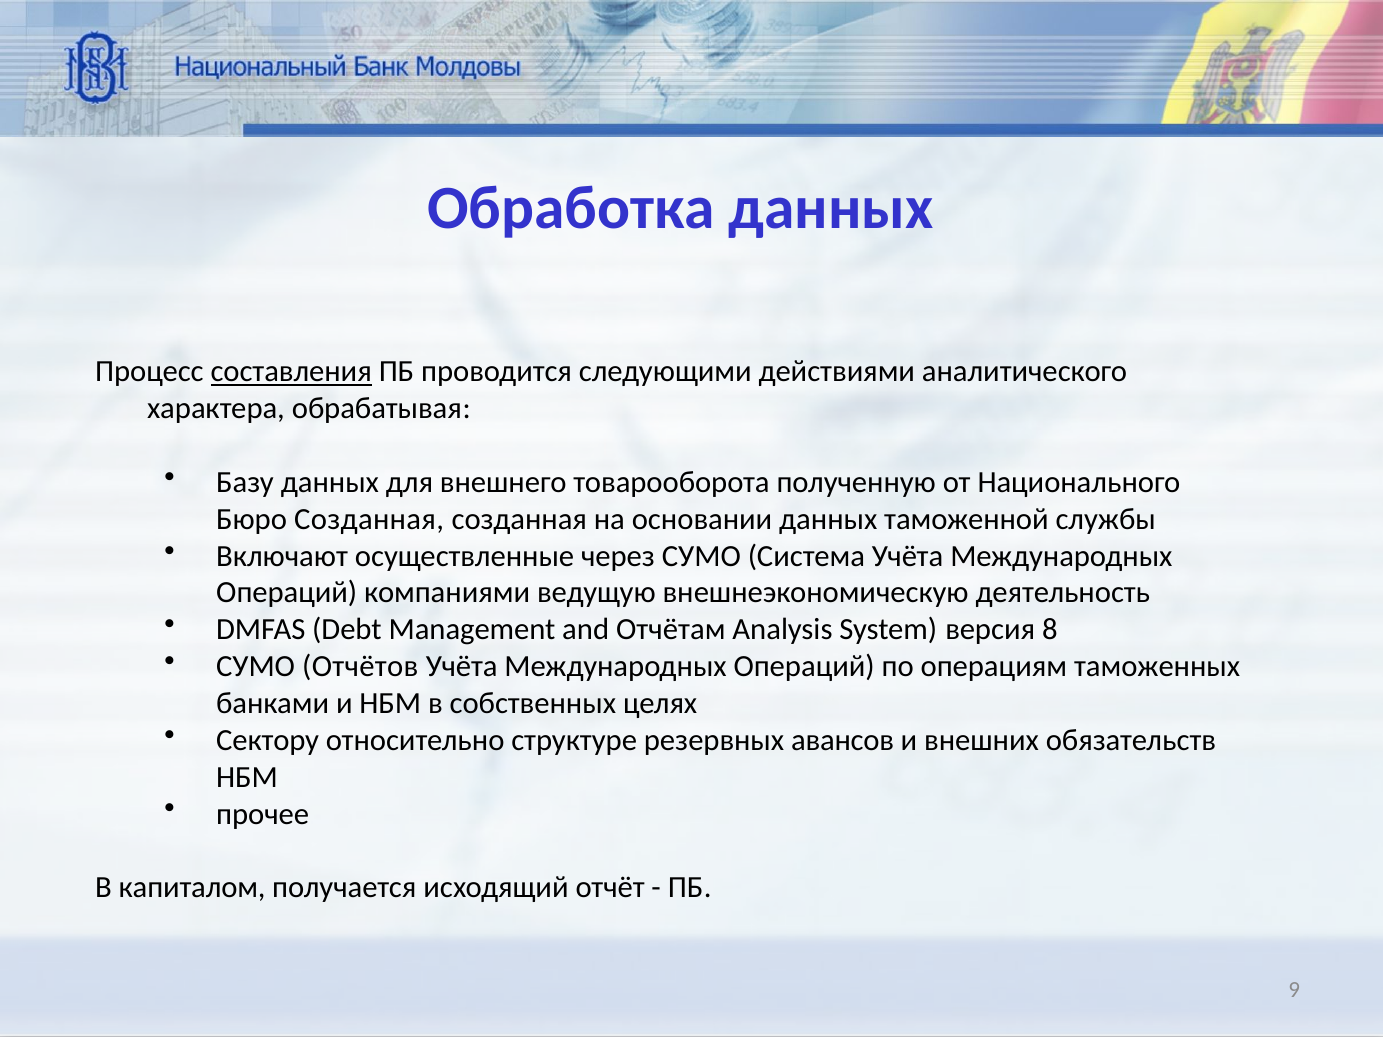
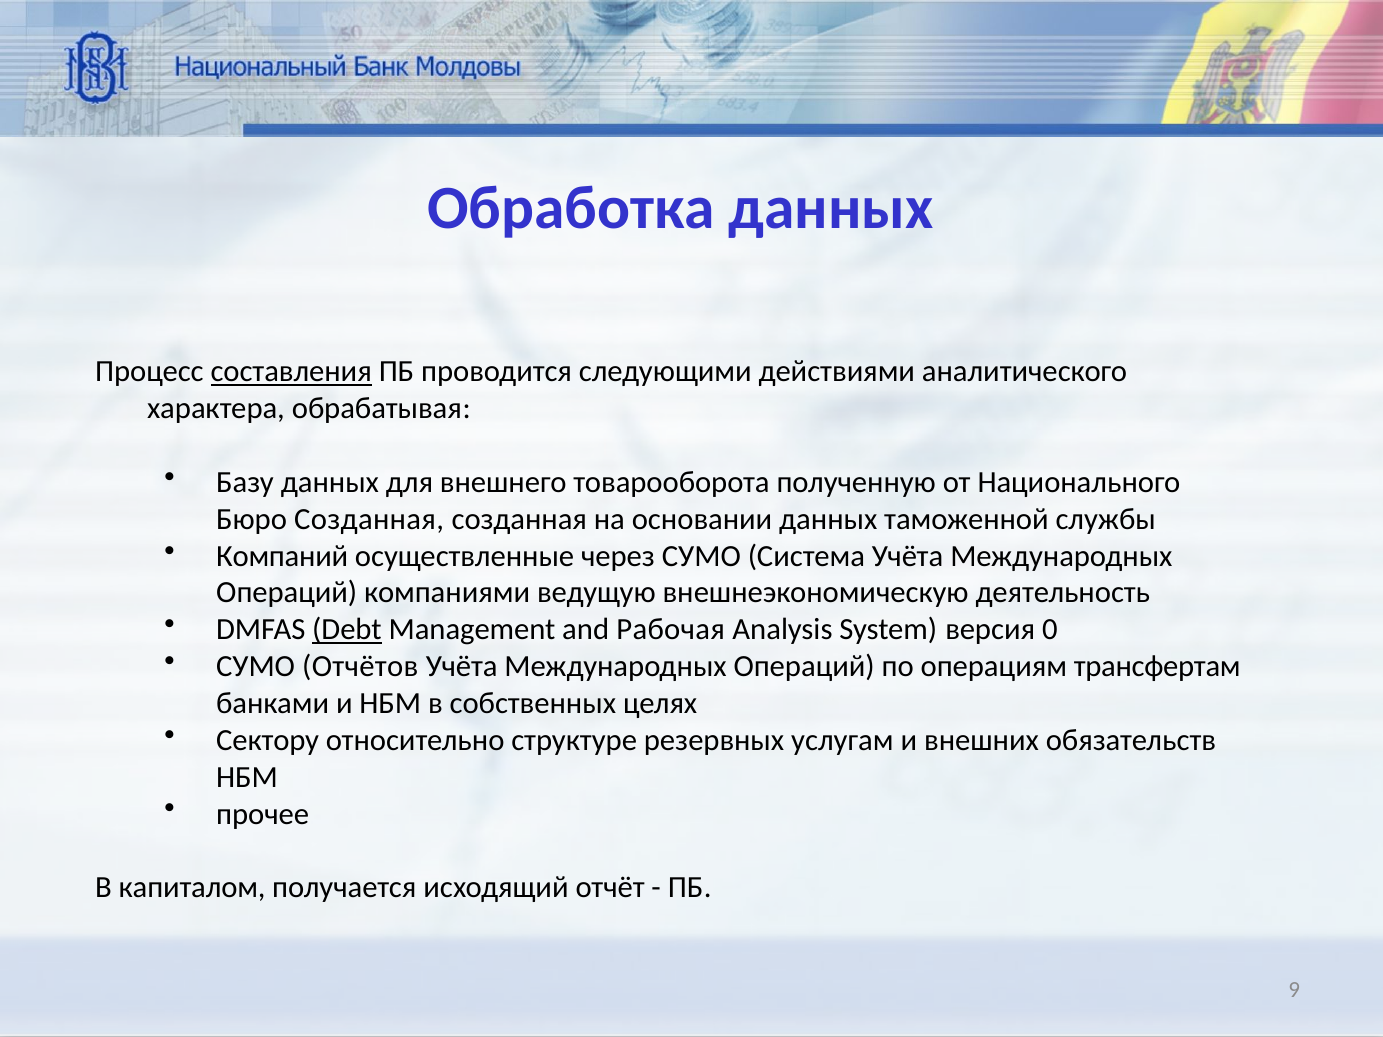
Включают: Включают -> Компаний
Debt underline: none -> present
Отчётам: Отчётам -> Рабочая
8: 8 -> 0
таможенных: таможенных -> трансфертам
авансов: авансов -> услугам
